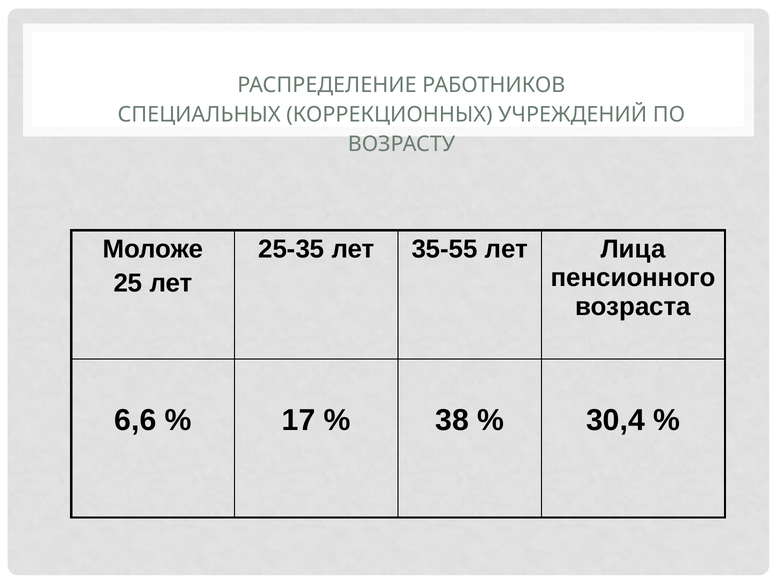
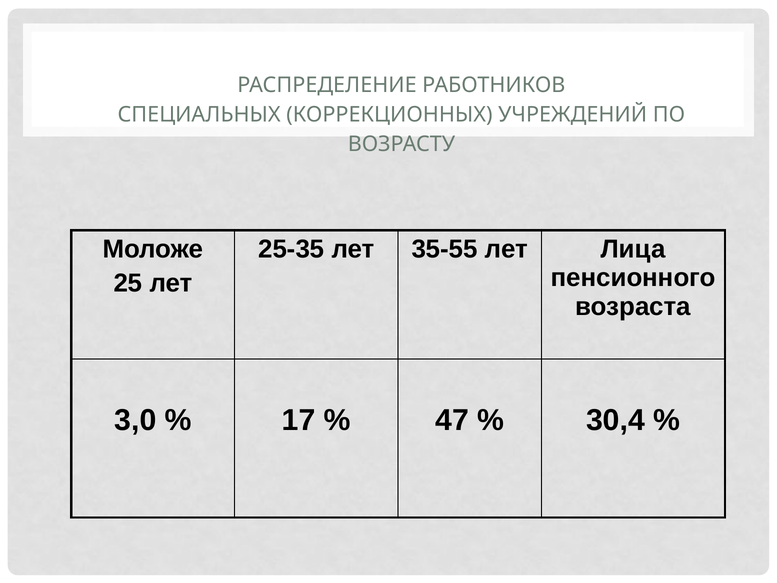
6,6: 6,6 -> 3,0
38: 38 -> 47
